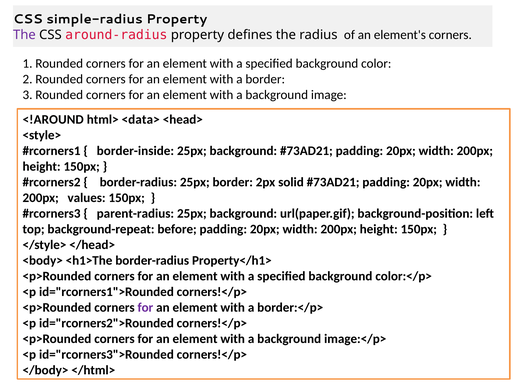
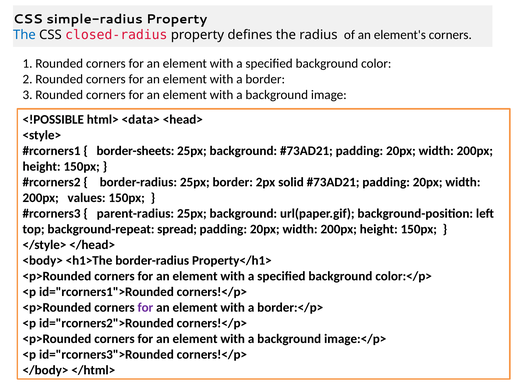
The at (24, 35) colour: purple -> blue
around-radius: around-radius -> closed-radius
<!AROUND: <!AROUND -> <!POSSIBLE
border-inside: border-inside -> border-sheets
before: before -> spread
